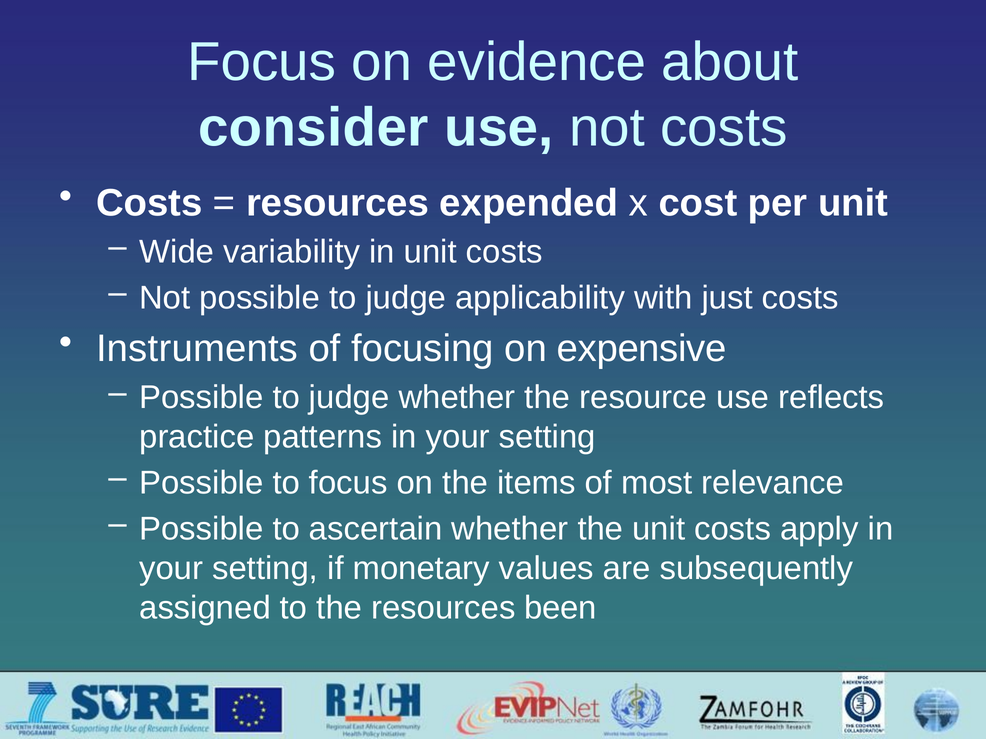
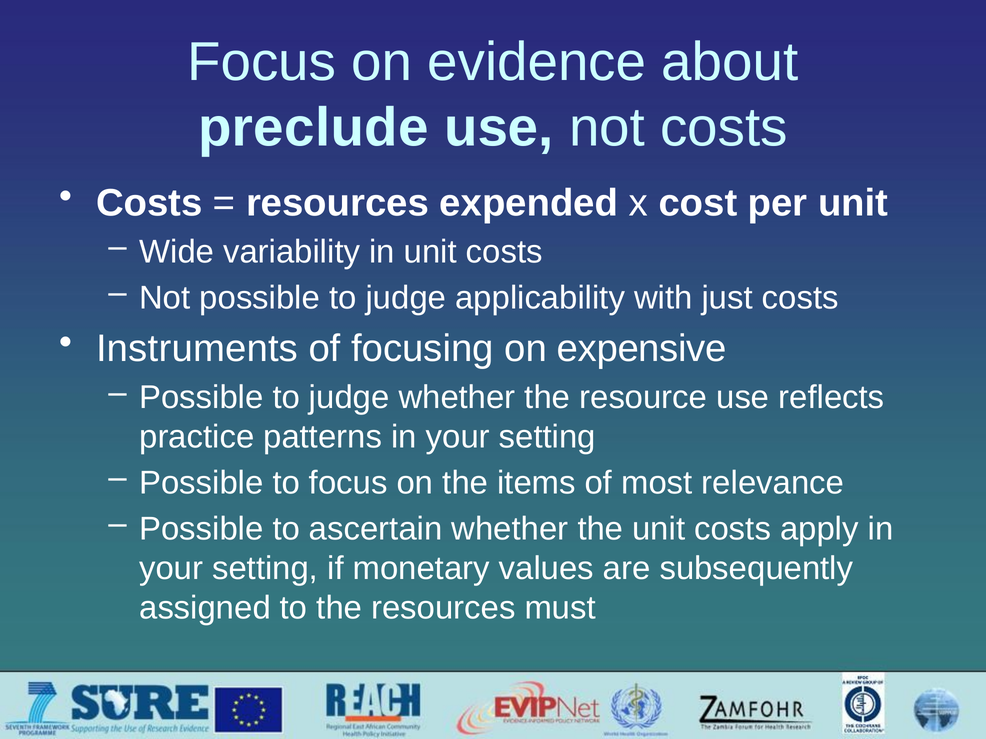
consider: consider -> preclude
been: been -> must
